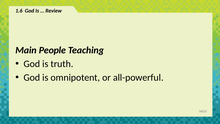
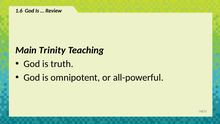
People: People -> Trinity
